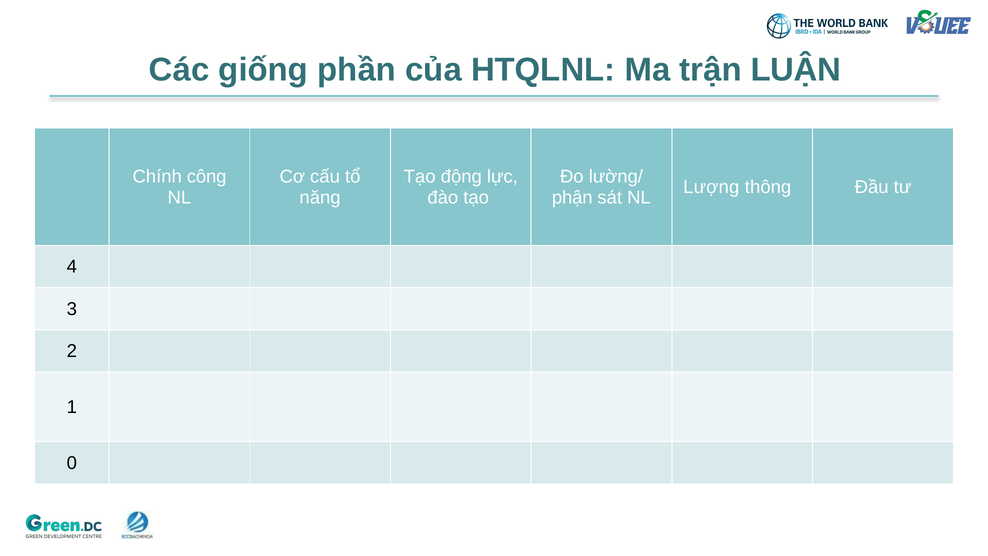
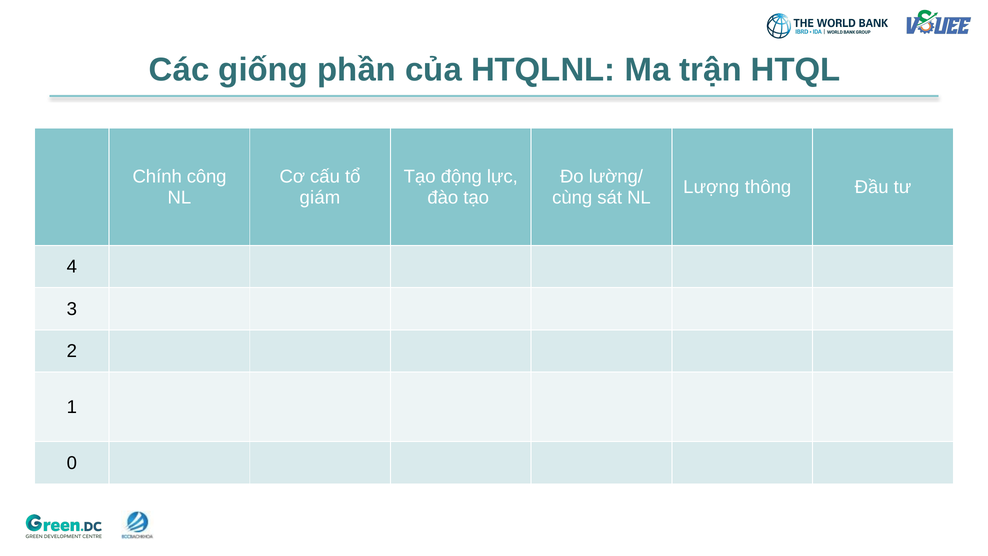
LUẬN: LUẬN -> HTQL
năng: năng -> giám
phận: phận -> cùng
